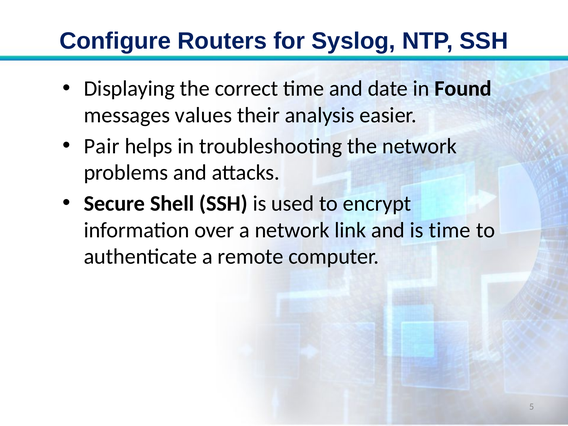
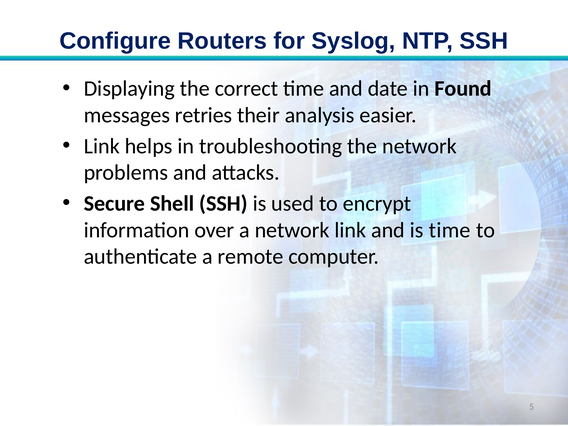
values: values -> retries
Pair at (102, 146): Pair -> Link
